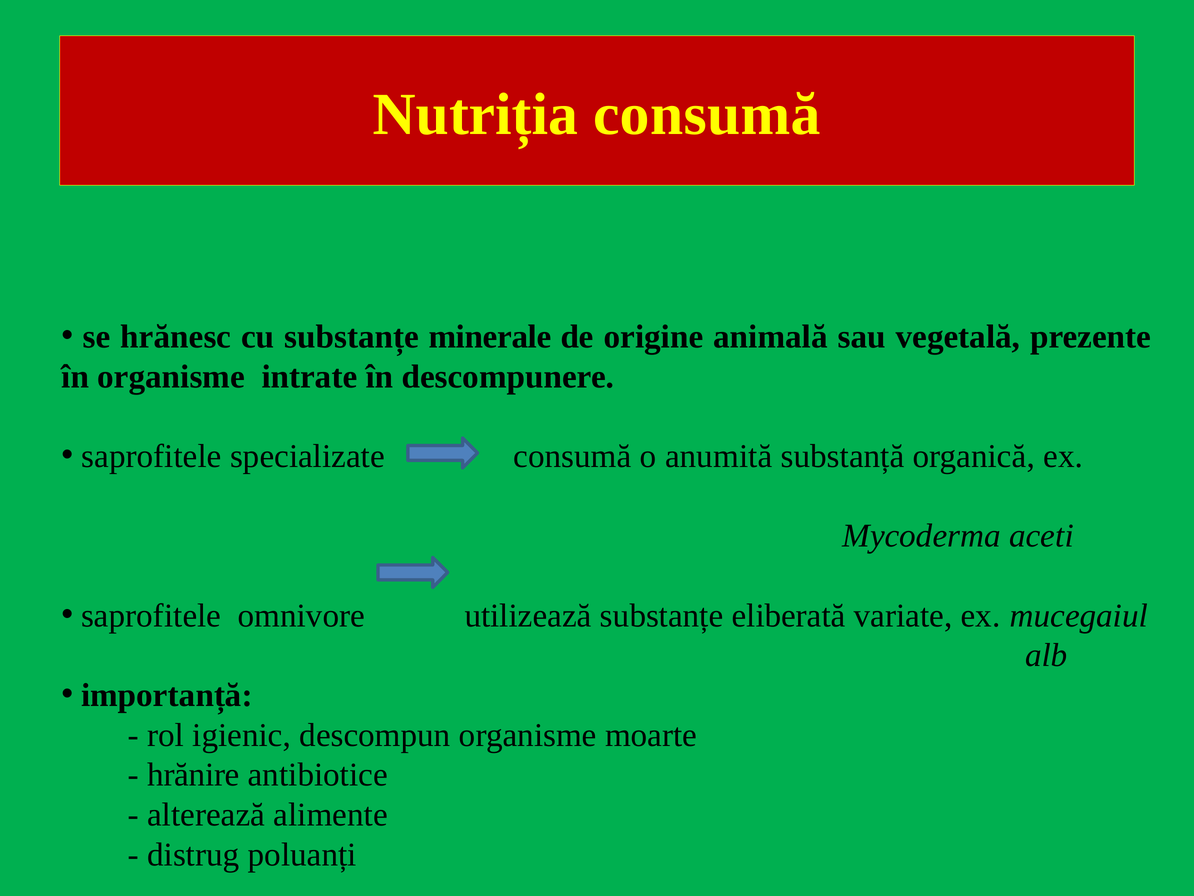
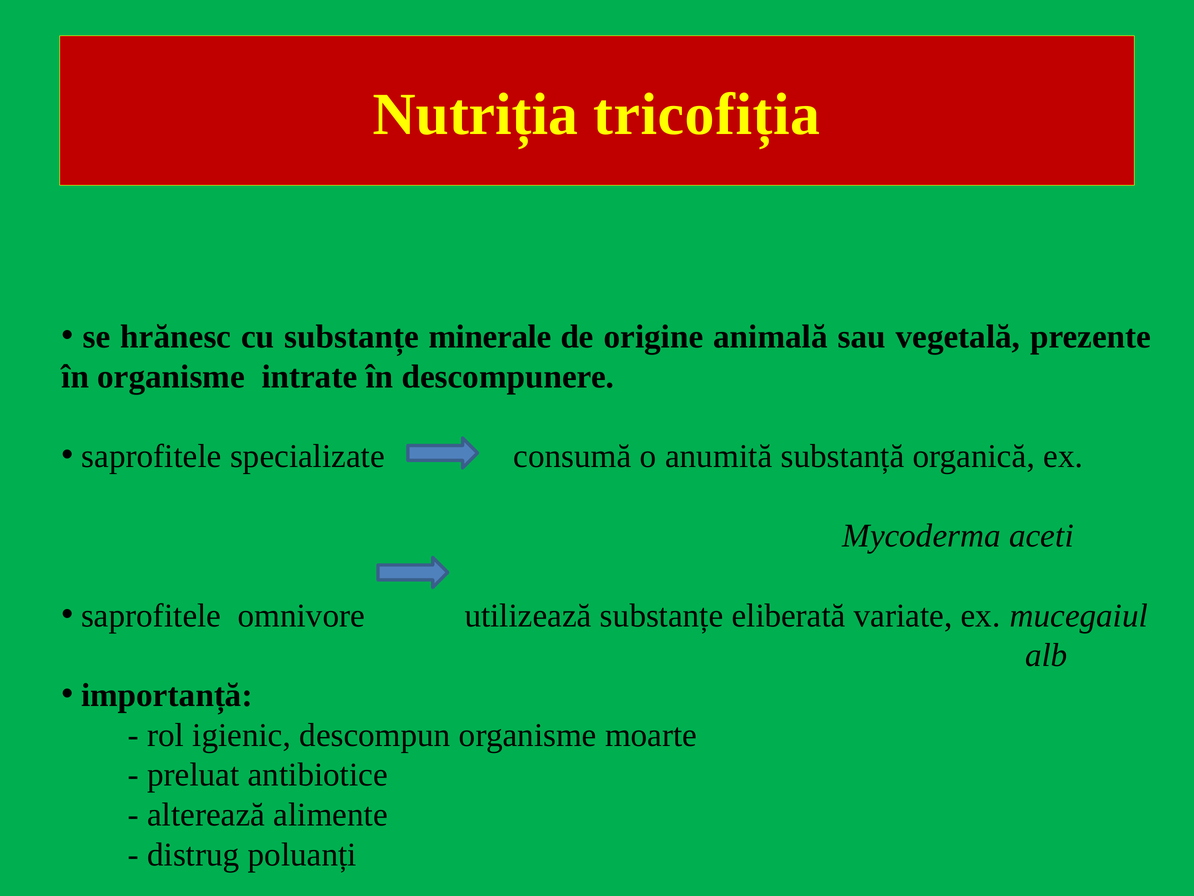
Nutriția consumă: consumă -> tricofiția
hrănire: hrănire -> preluat
